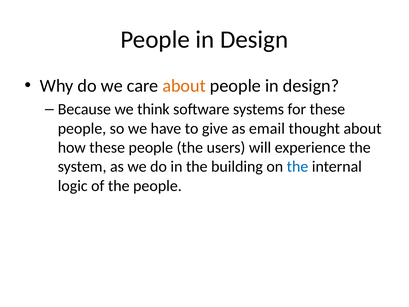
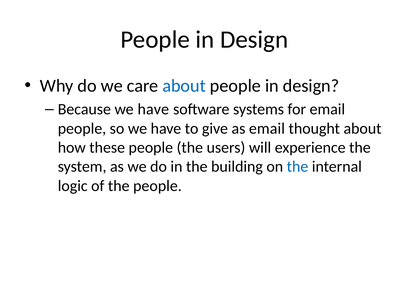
about at (184, 86) colour: orange -> blue
Because we think: think -> have
for these: these -> email
